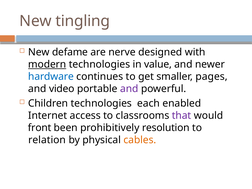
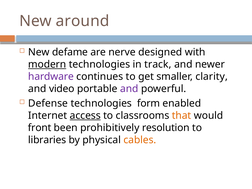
tingling: tingling -> around
value: value -> track
hardware colour: blue -> purple
pages: pages -> clarity
Children: Children -> Defense
each: each -> form
access underline: none -> present
that colour: purple -> orange
relation: relation -> libraries
